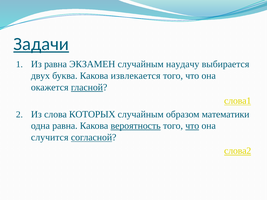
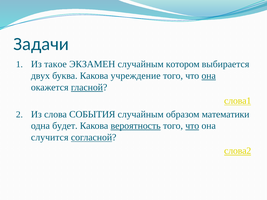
Задачи underline: present -> none
Из равна: равна -> такое
наудачу: наудачу -> котором
извлекается: извлекается -> учреждение
она at (209, 76) underline: none -> present
КОТОРЫХ: КОТОРЫХ -> СОБЫТИЯ
одна равна: равна -> будет
